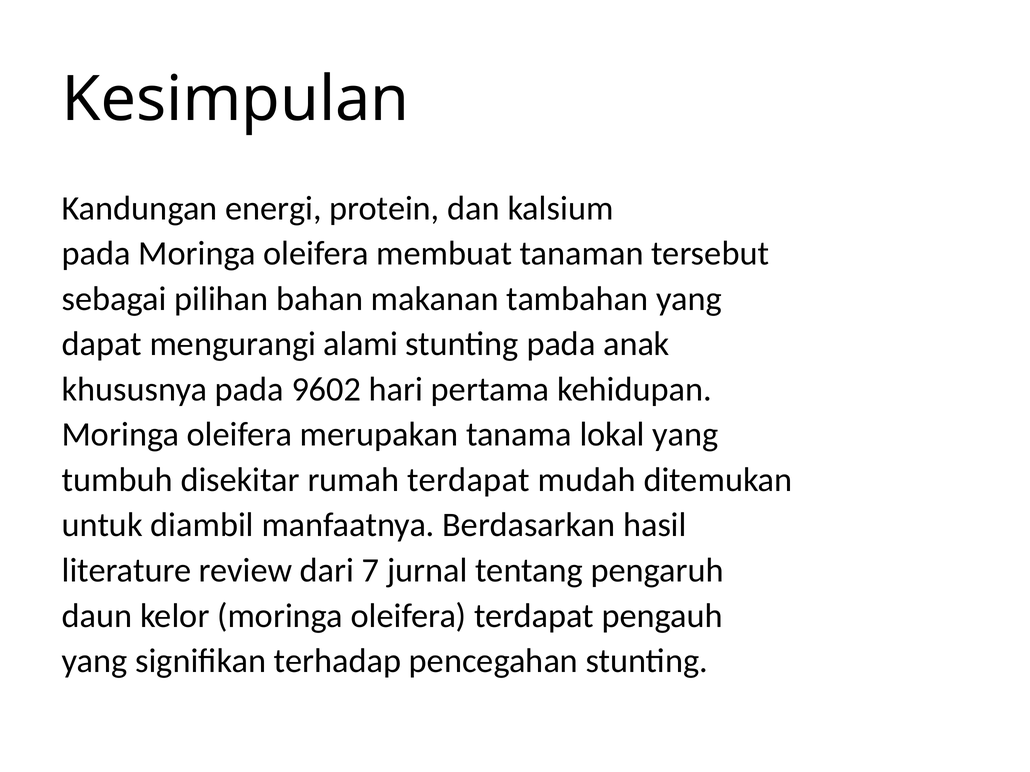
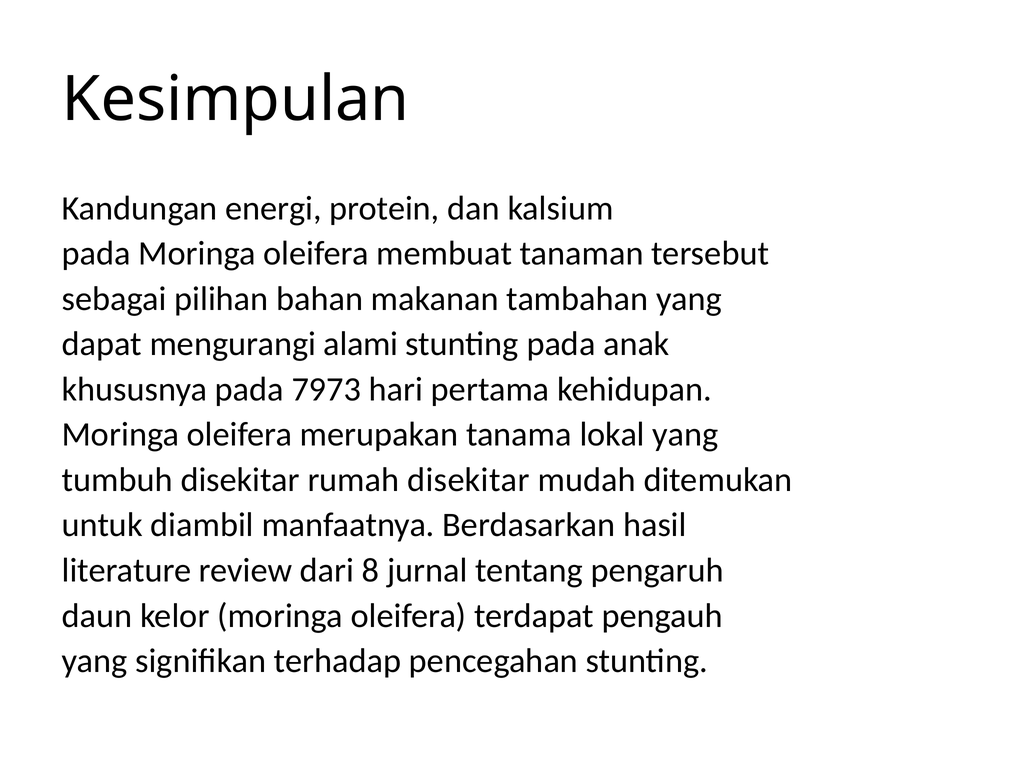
9602: 9602 -> 7973
rumah terdapat: terdapat -> disekitar
7: 7 -> 8
